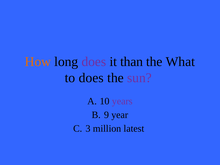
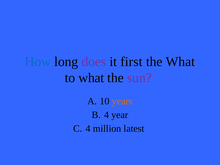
How colour: orange -> blue
than: than -> first
to does: does -> what
years colour: purple -> orange
9 at (107, 115): 9 -> 4
3 at (88, 129): 3 -> 4
